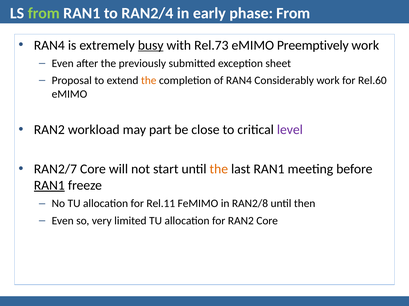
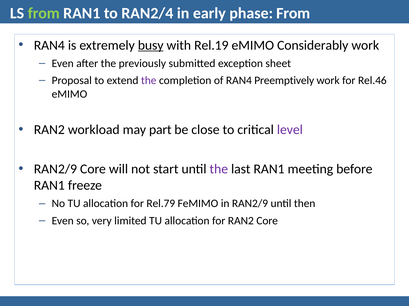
Rel.73: Rel.73 -> Rel.19
Preemptively: Preemptively -> Considerably
the at (149, 81) colour: orange -> purple
Considerably: Considerably -> Preemptively
Rel.60: Rel.60 -> Rel.46
RAN2/7 at (55, 169): RAN2/7 -> RAN2/9
the at (219, 169) colour: orange -> purple
RAN1 at (49, 186) underline: present -> none
Rel.11: Rel.11 -> Rel.79
in RAN2/8: RAN2/8 -> RAN2/9
